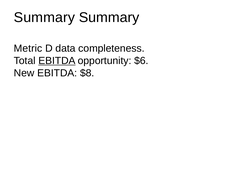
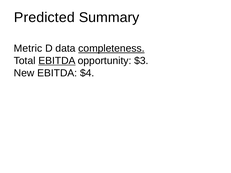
Summary at (44, 18): Summary -> Predicted
completeness underline: none -> present
$6: $6 -> $3
$8: $8 -> $4
